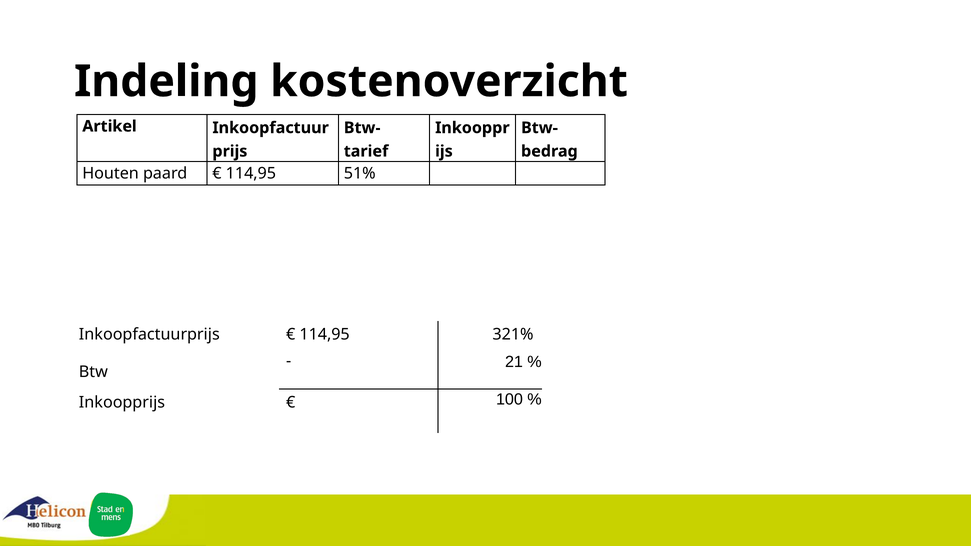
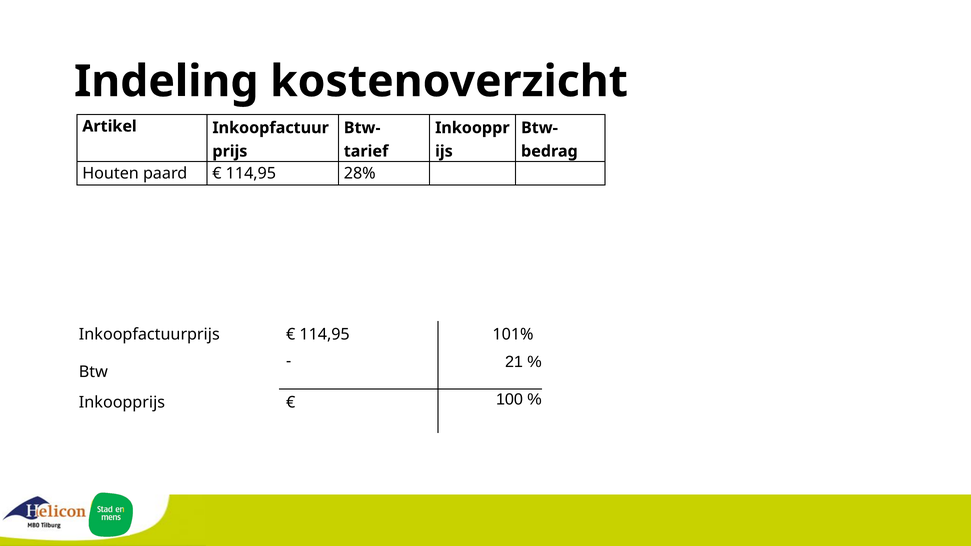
51%: 51% -> 28%
321%: 321% -> 101%
